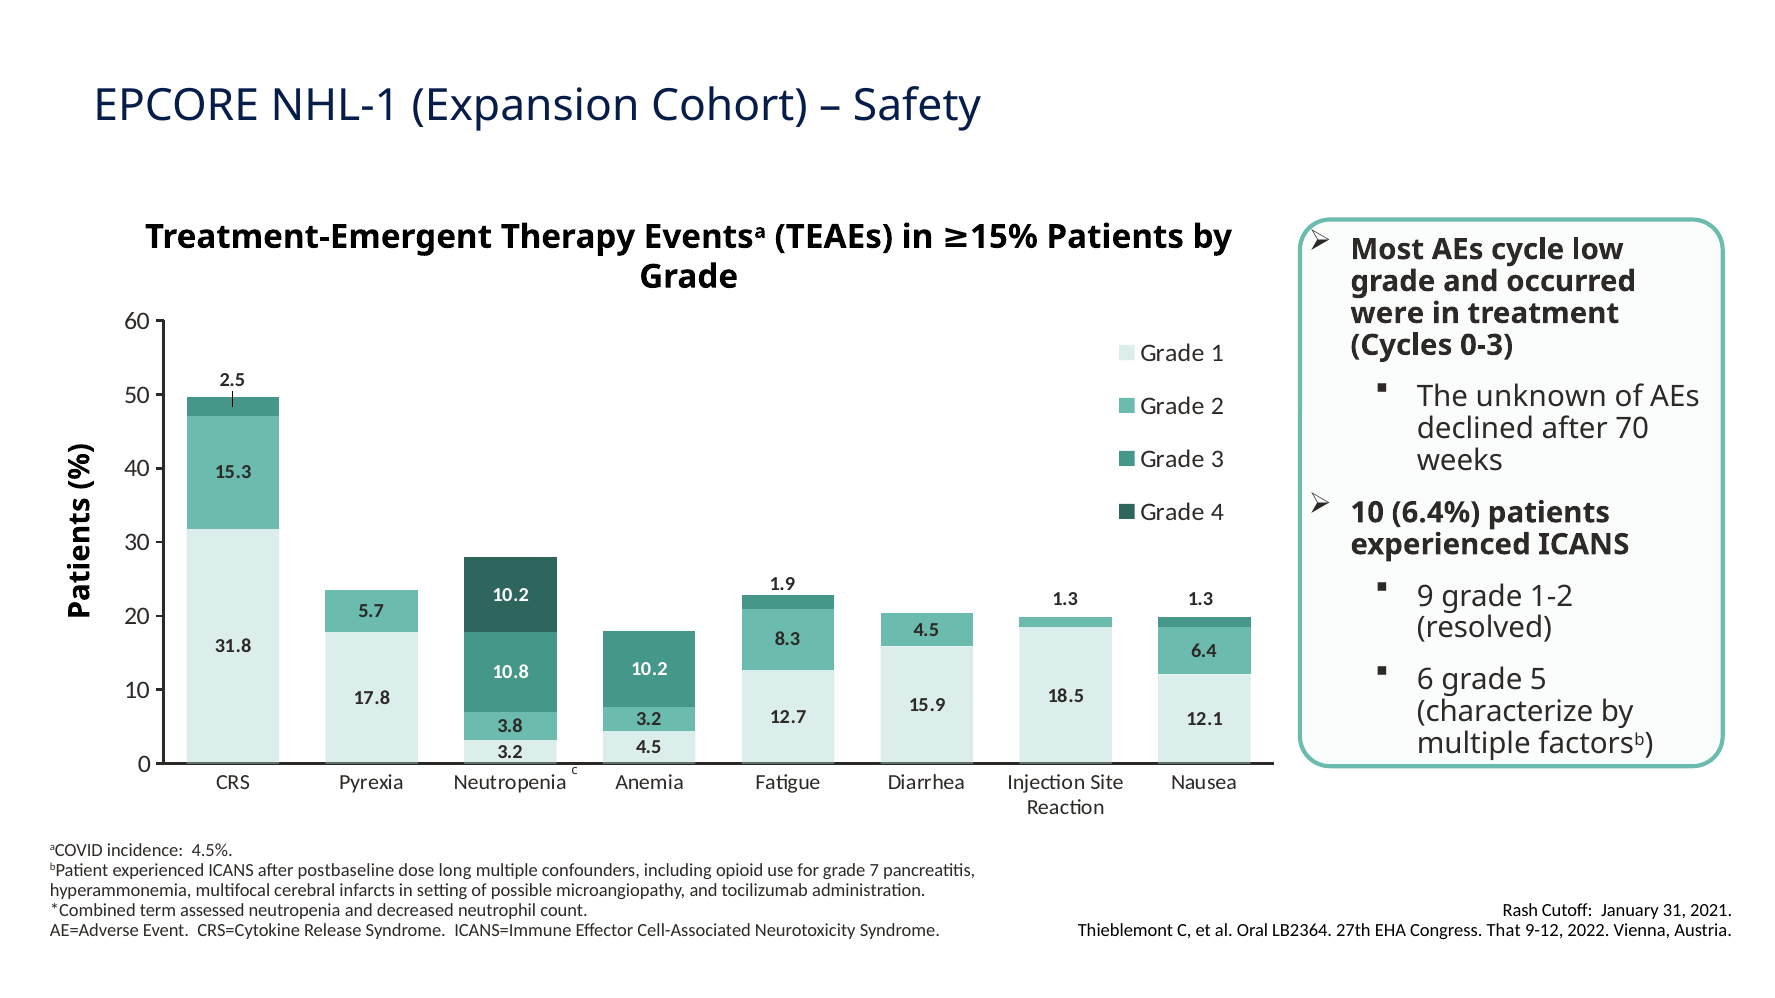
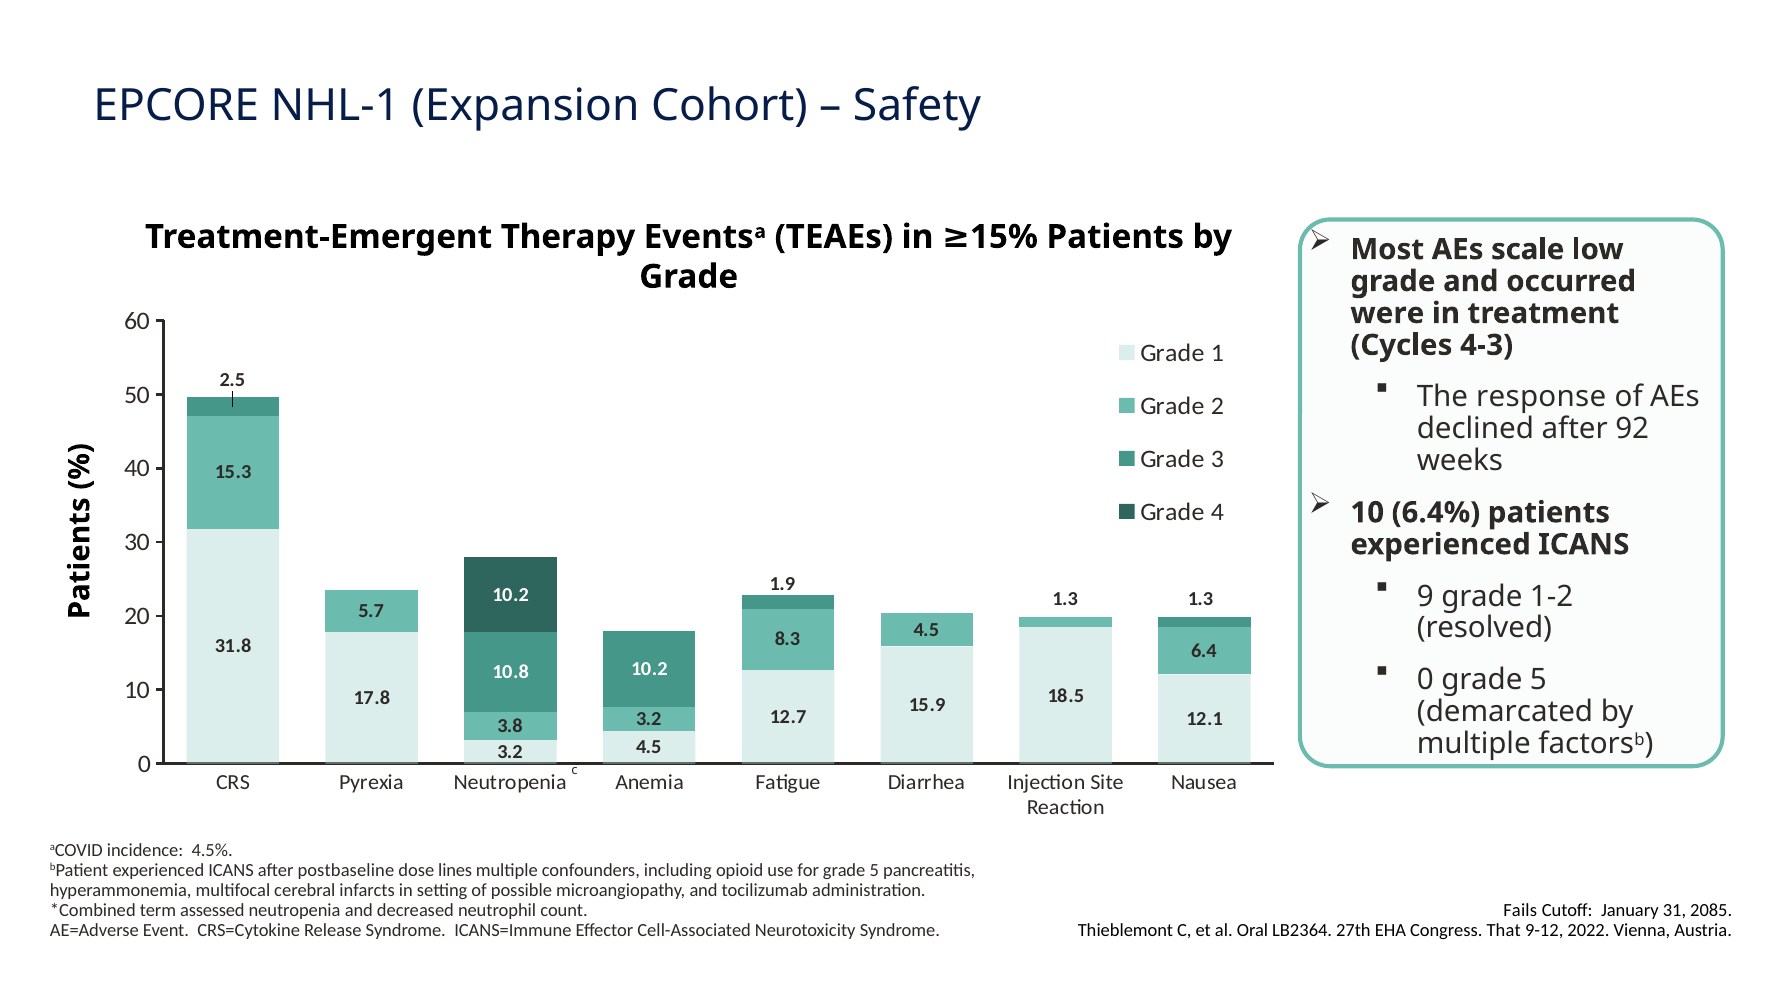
cycle: cycle -> scale
0-3: 0-3 -> 4-3
unknown: unknown -> response
70: 70 -> 92
6 at (1425, 680): 6 -> 0
characterize: characterize -> demarcated
long: long -> lines
for grade 7: 7 -> 5
Rash: Rash -> Fails
2021: 2021 -> 2085
